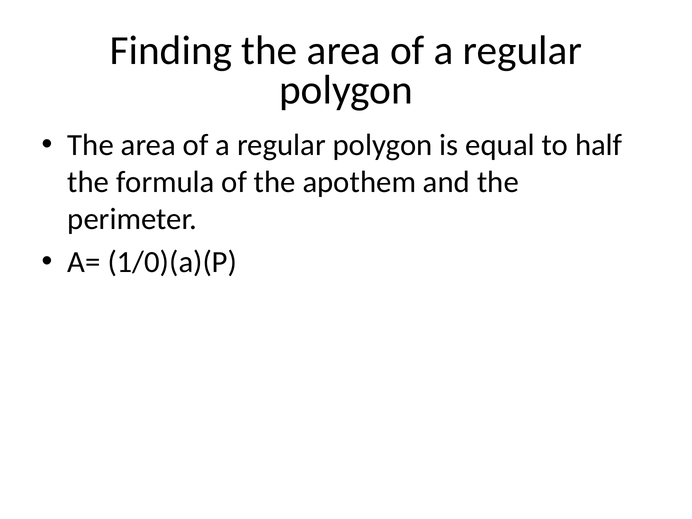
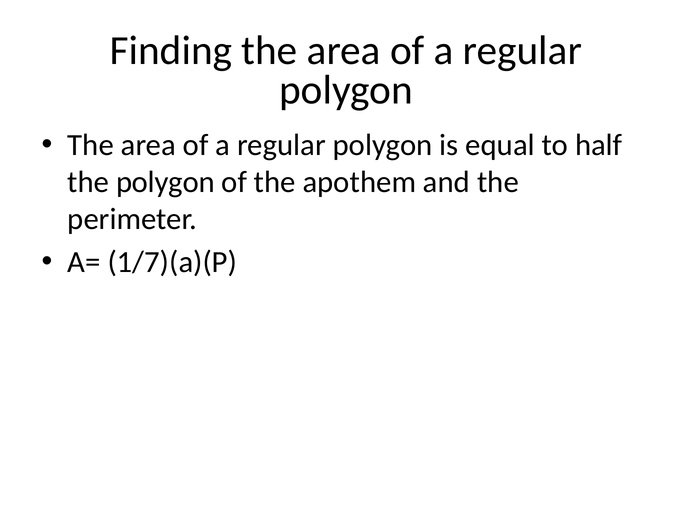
the formula: formula -> polygon
1/0)(a)(P: 1/0)(a)(P -> 1/7)(a)(P
